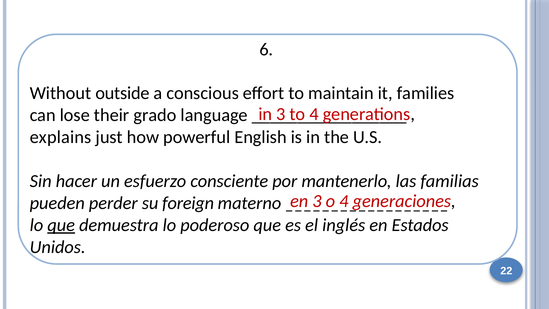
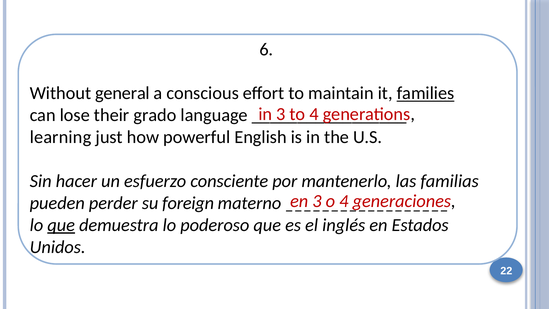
outside: outside -> general
families underline: none -> present
explains: explains -> learning
